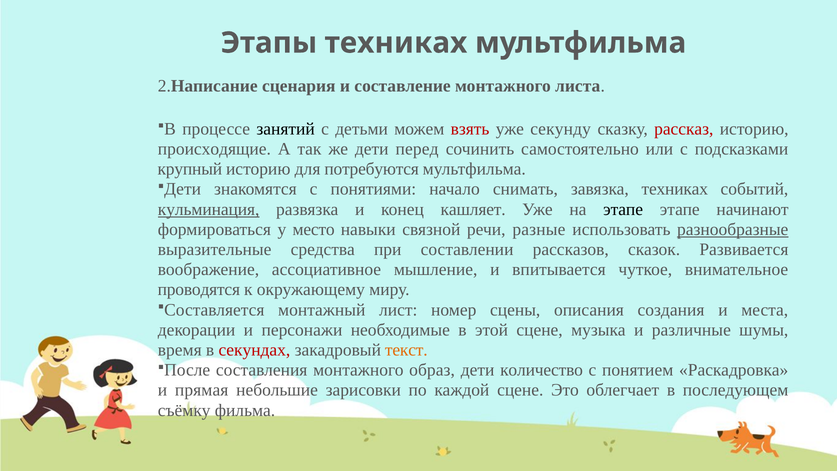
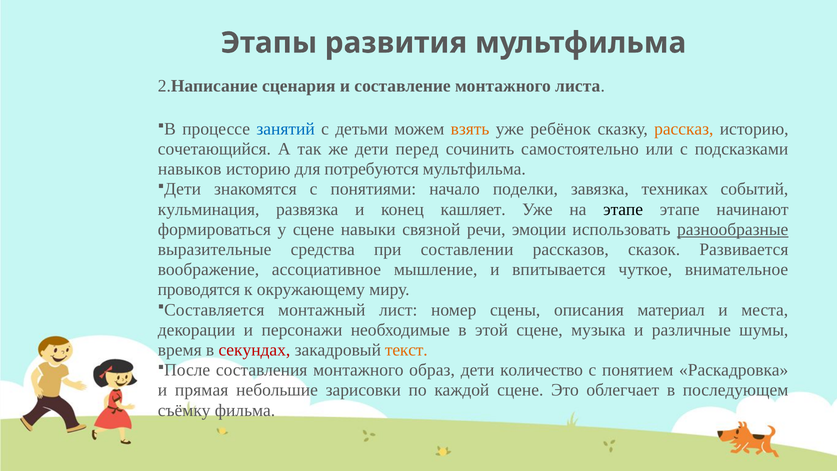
Этапы техниках: техниках -> развития
занятий colour: black -> blue
взять colour: red -> orange
секунду: секунду -> ребёнок
рассказ colour: red -> orange
происходящие: происходящие -> сочетающийся
крупный: крупный -> навыков
снимать: снимать -> поделки
кульминация underline: present -> none
у место: место -> сцене
разные: разные -> эмоции
создания: создания -> материал
